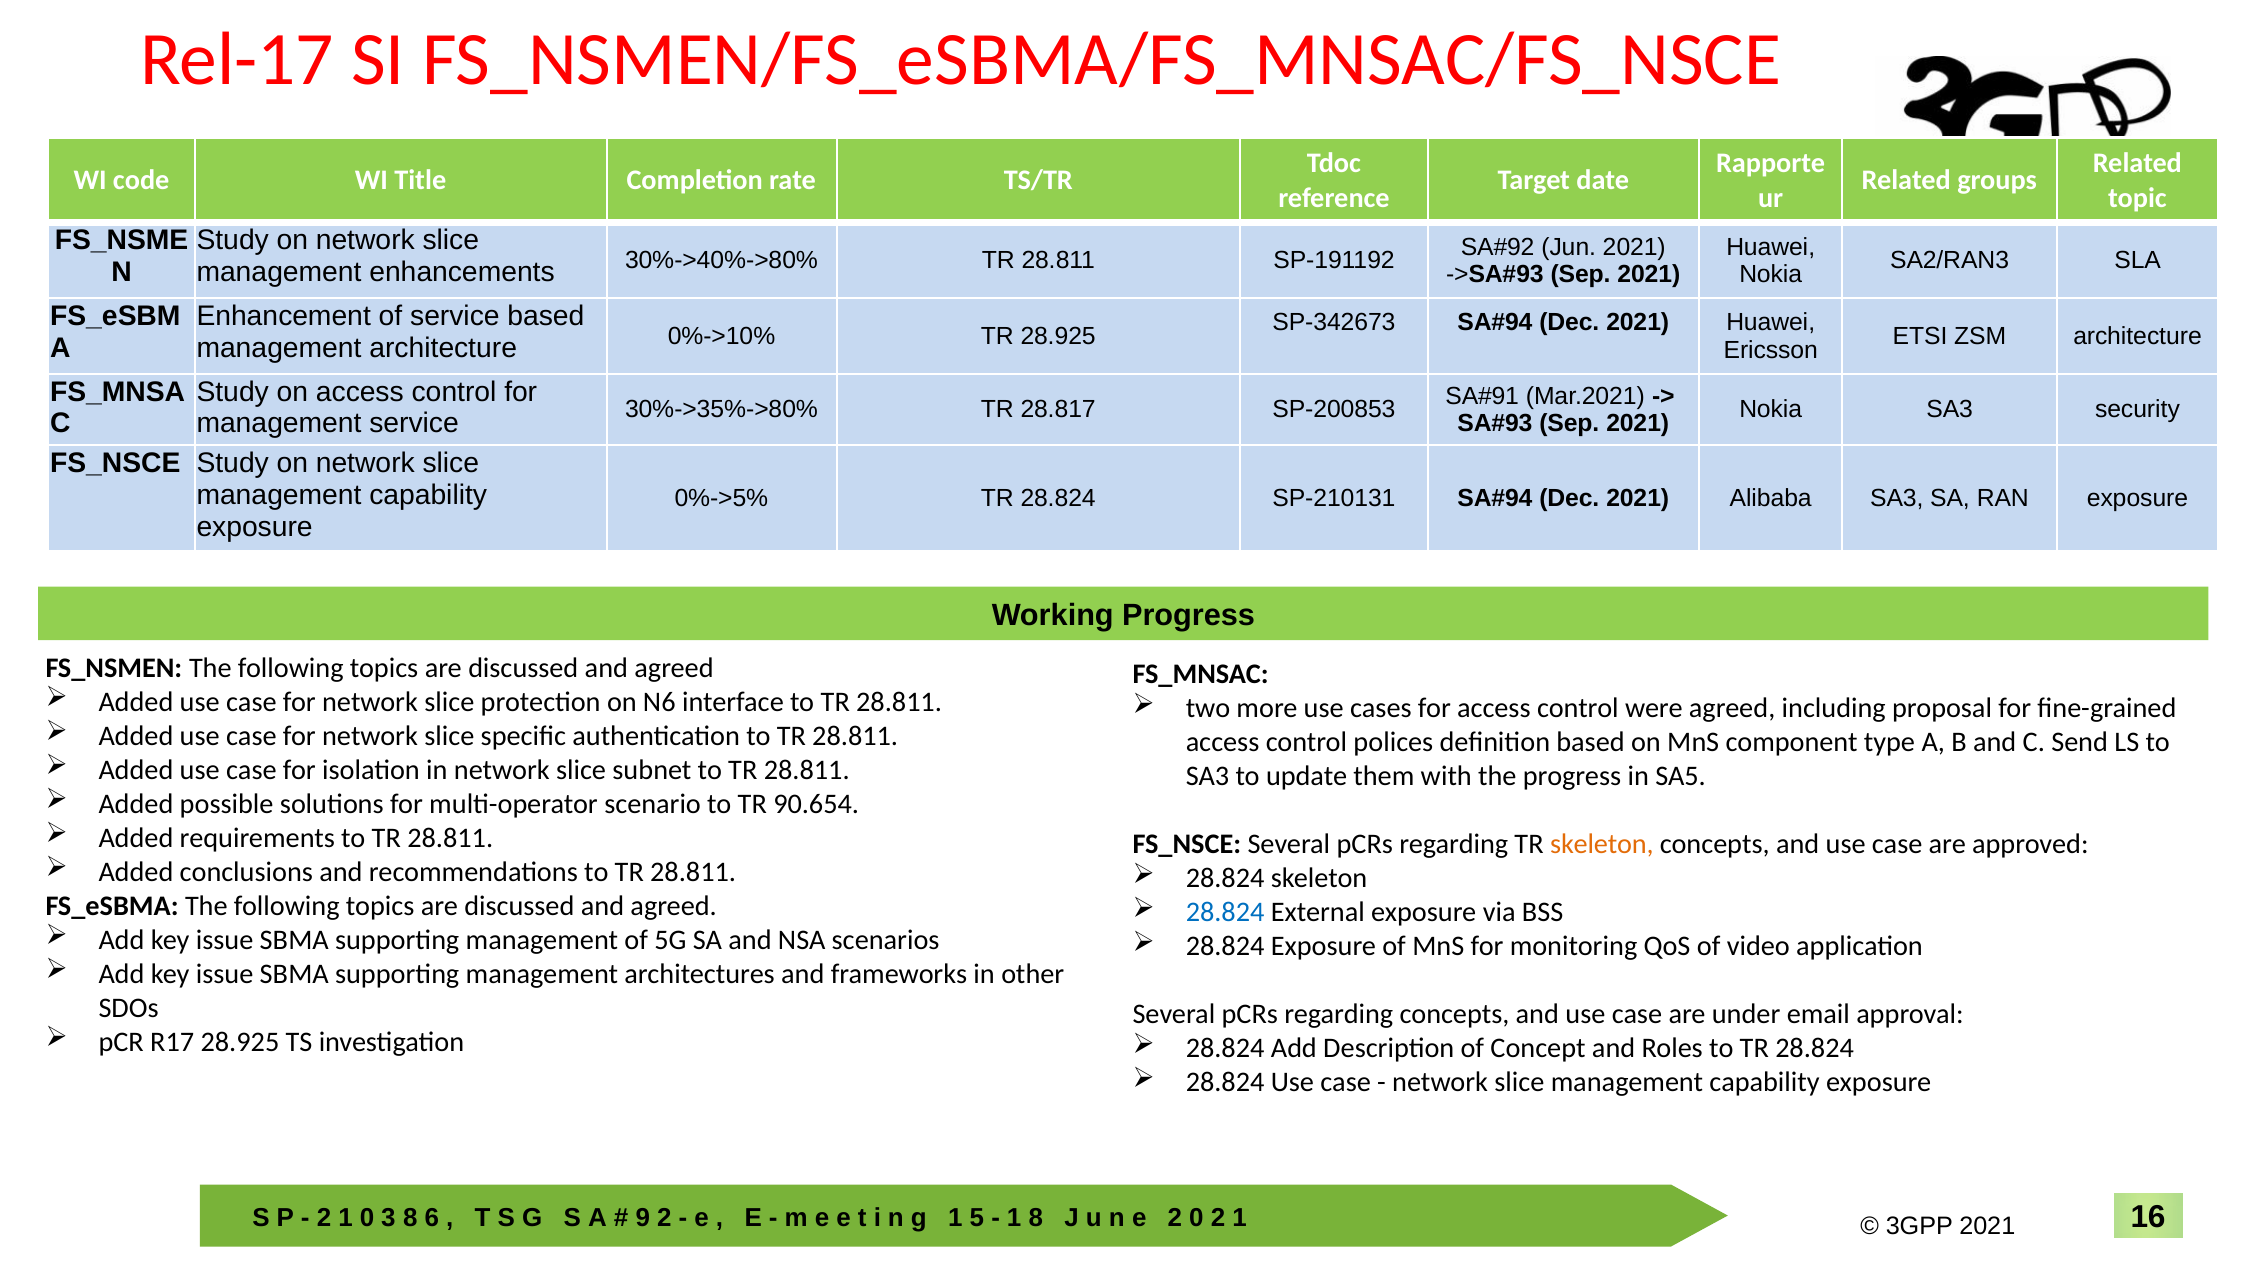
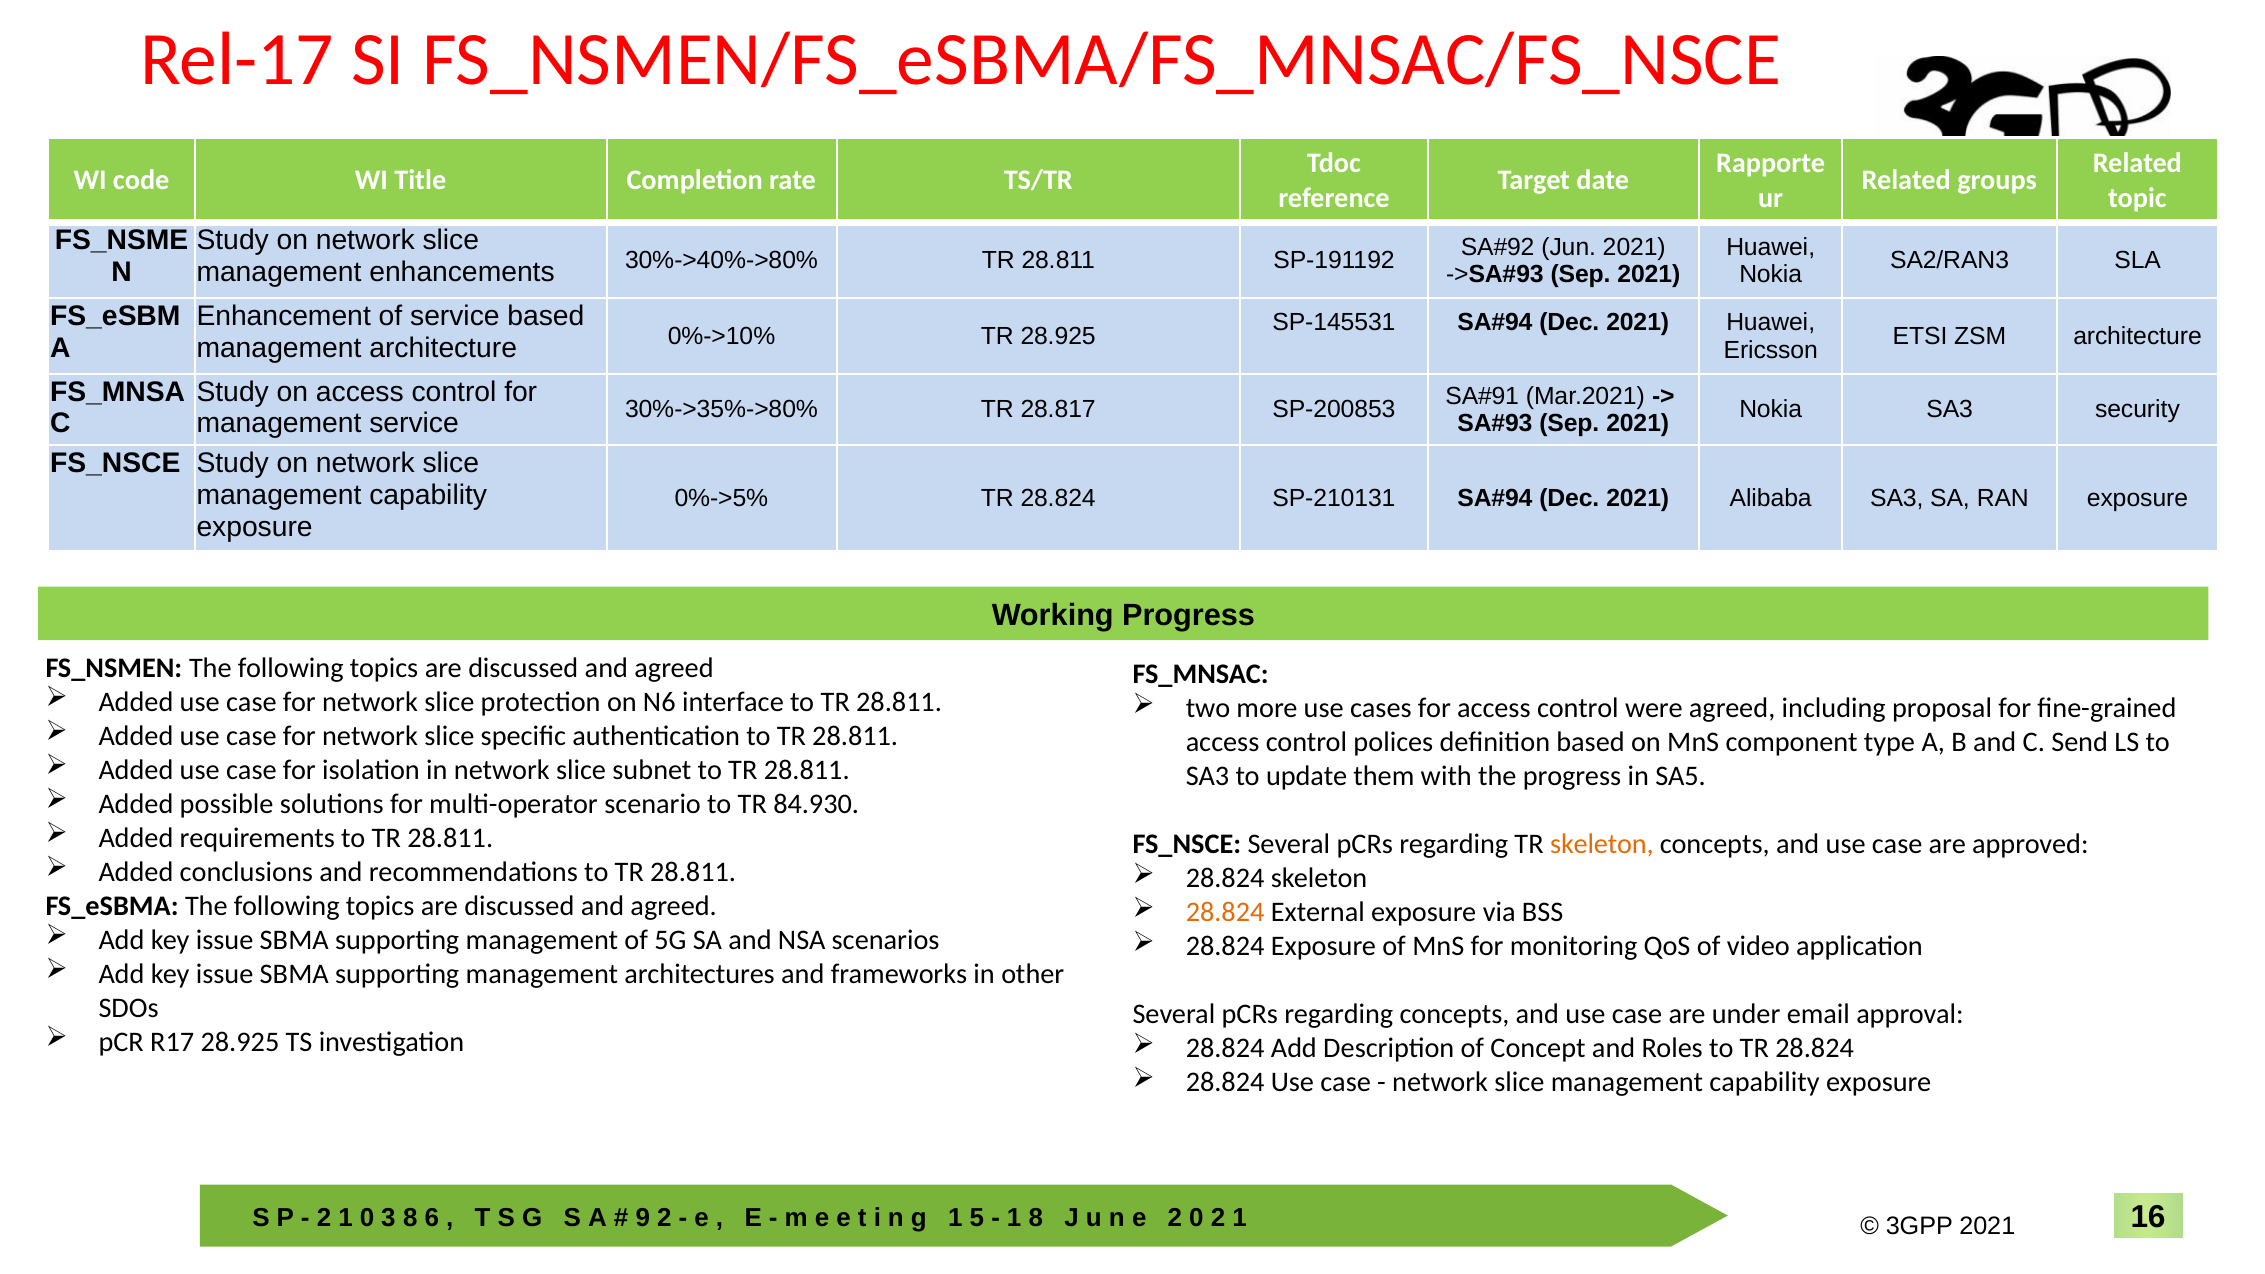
SP-342673: SP-342673 -> SP-145531
90.654: 90.654 -> 84.930
28.824 at (1225, 912) colour: blue -> orange
